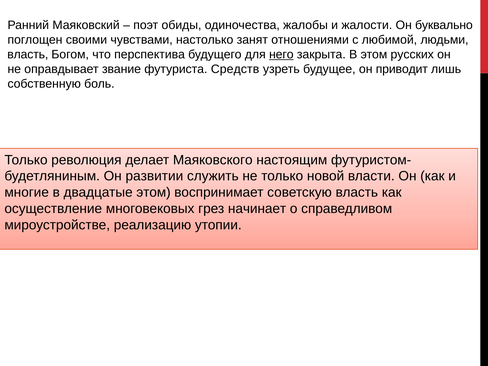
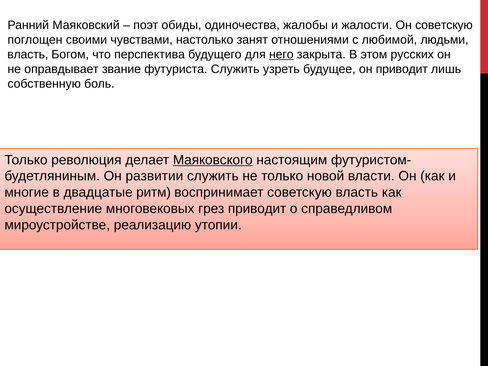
Он буквально: буквально -> советскую
футуриста Средств: Средств -> Служить
Маяковского underline: none -> present
двадцатые этом: этом -> ритм
грез начинает: начинает -> приводит
